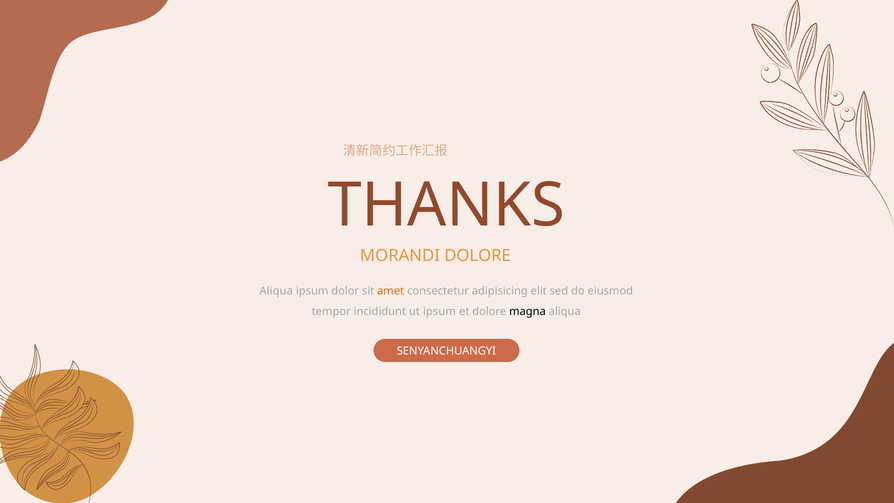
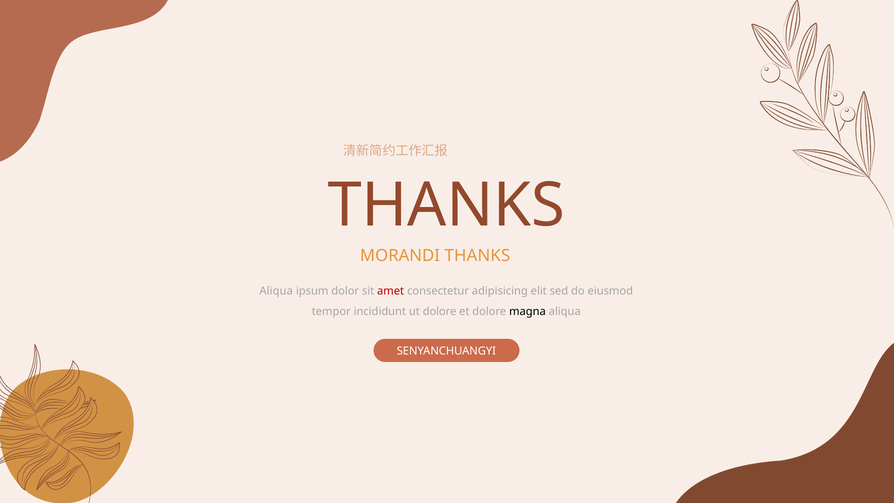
MORANDI DOLORE: DOLORE -> THANKS
amet colour: orange -> red
ut ipsum: ipsum -> dolore
